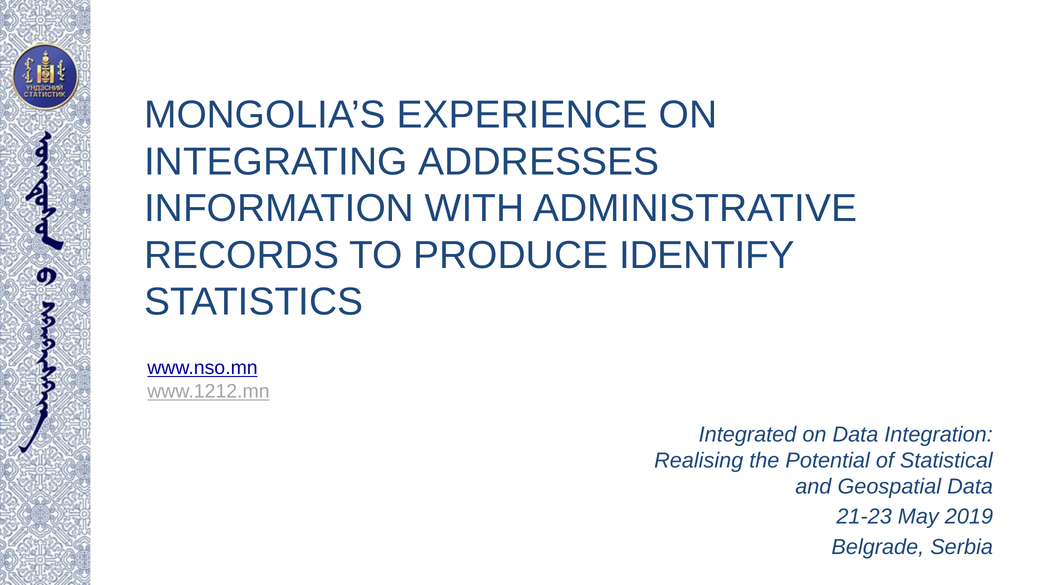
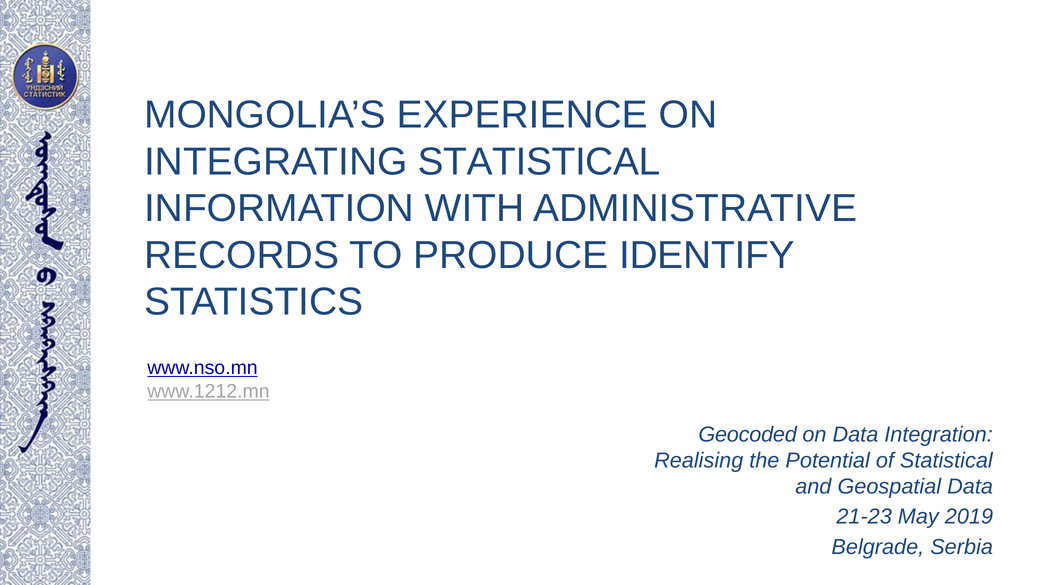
INTEGRATING ADDRESSES: ADDRESSES -> STATISTICAL
Integrated: Integrated -> Geocoded
